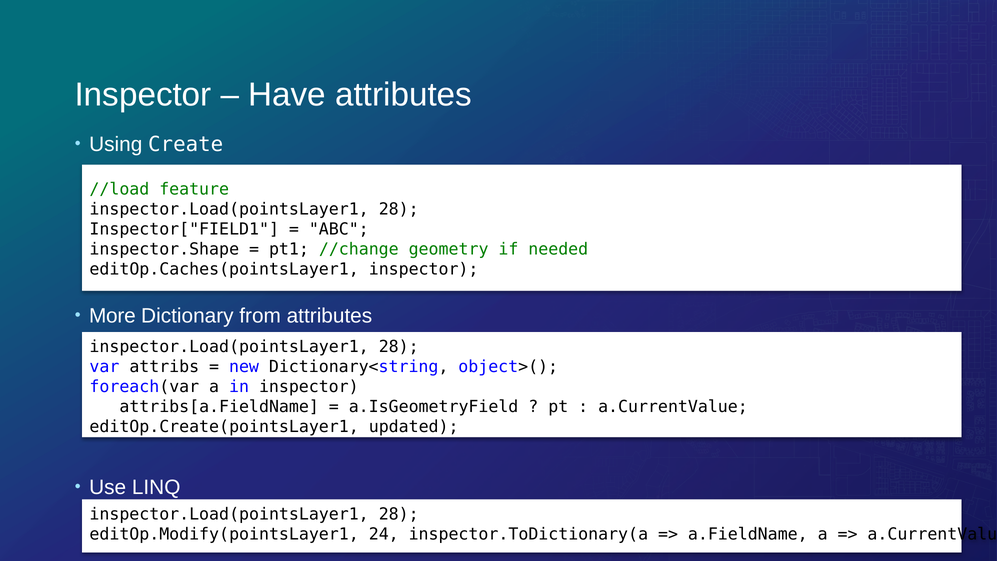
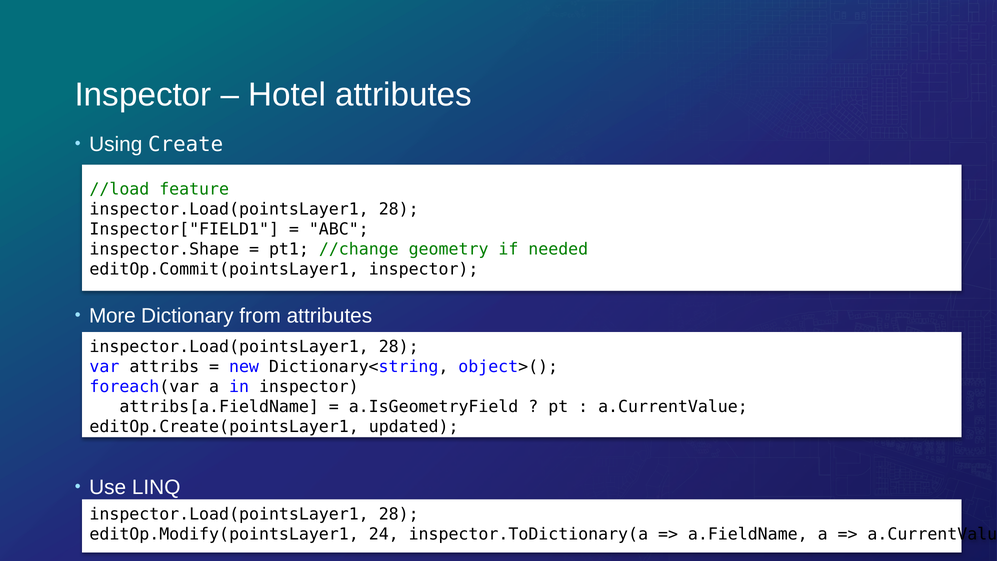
Have: Have -> Hotel
editOp.Caches(pointsLayer1: editOp.Caches(pointsLayer1 -> editOp.Commit(pointsLayer1
